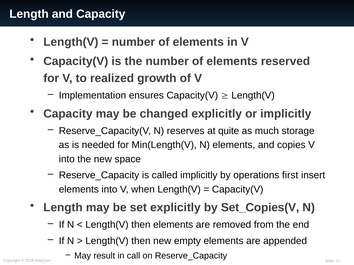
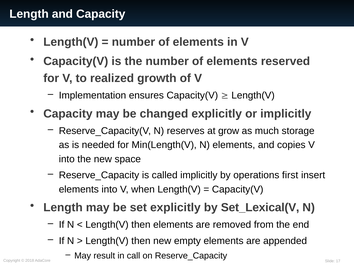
quite: quite -> grow
Set_Copies(V: Set_Copies(V -> Set_Lexical(V
